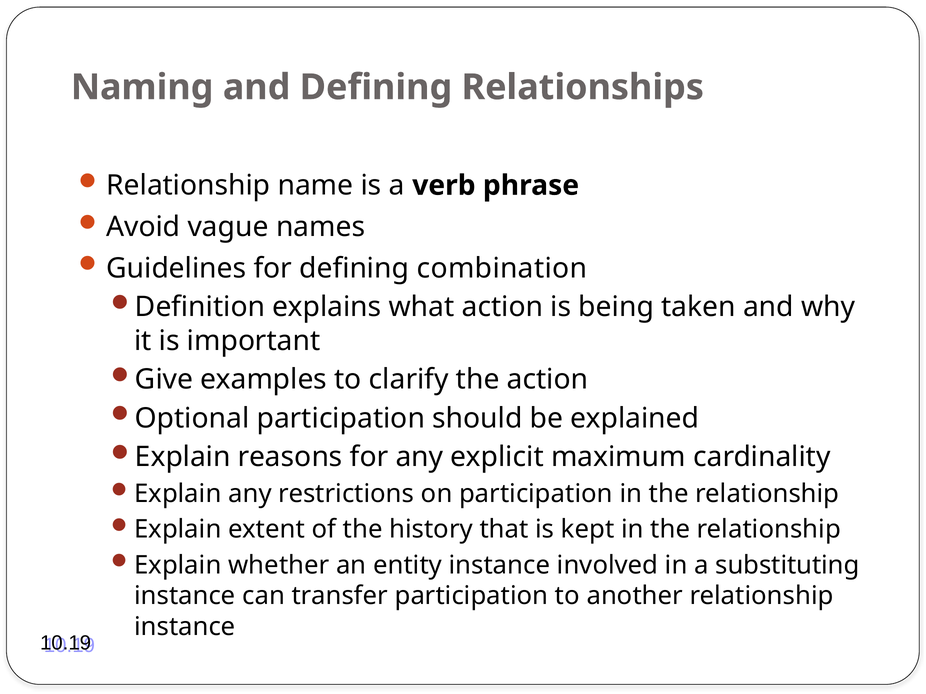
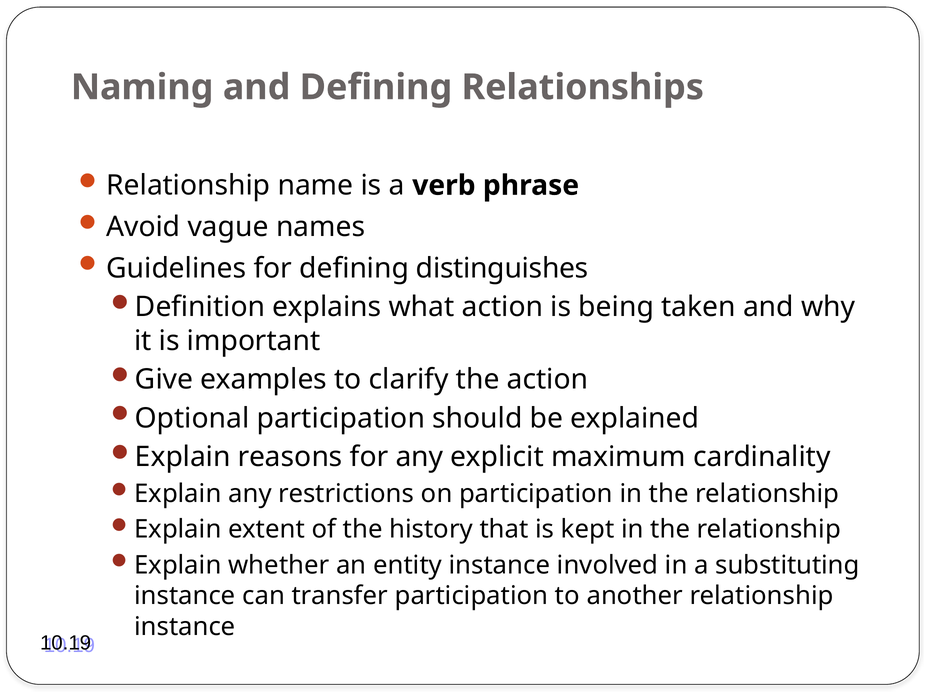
combination: combination -> distinguishes
